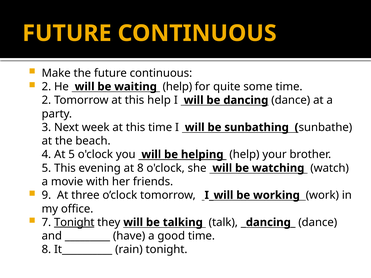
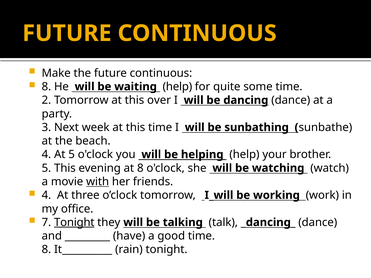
2 at (46, 87): 2 -> 8
this help: help -> over
with underline: none -> present
9 at (46, 195): 9 -> 4
